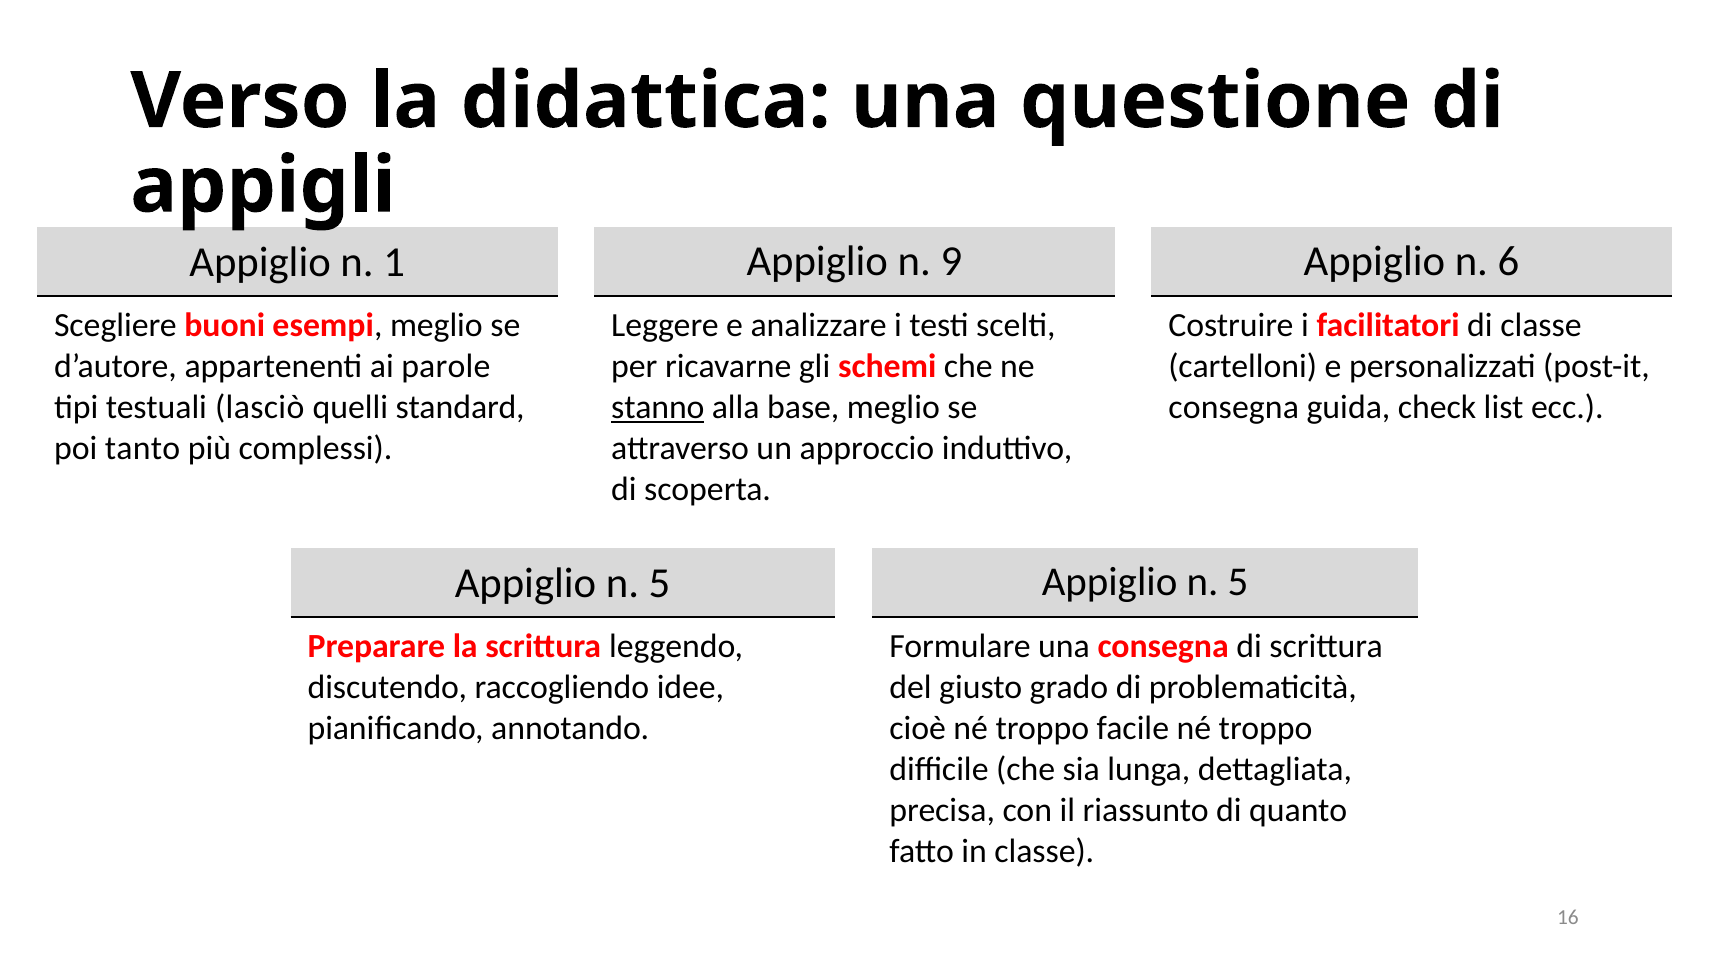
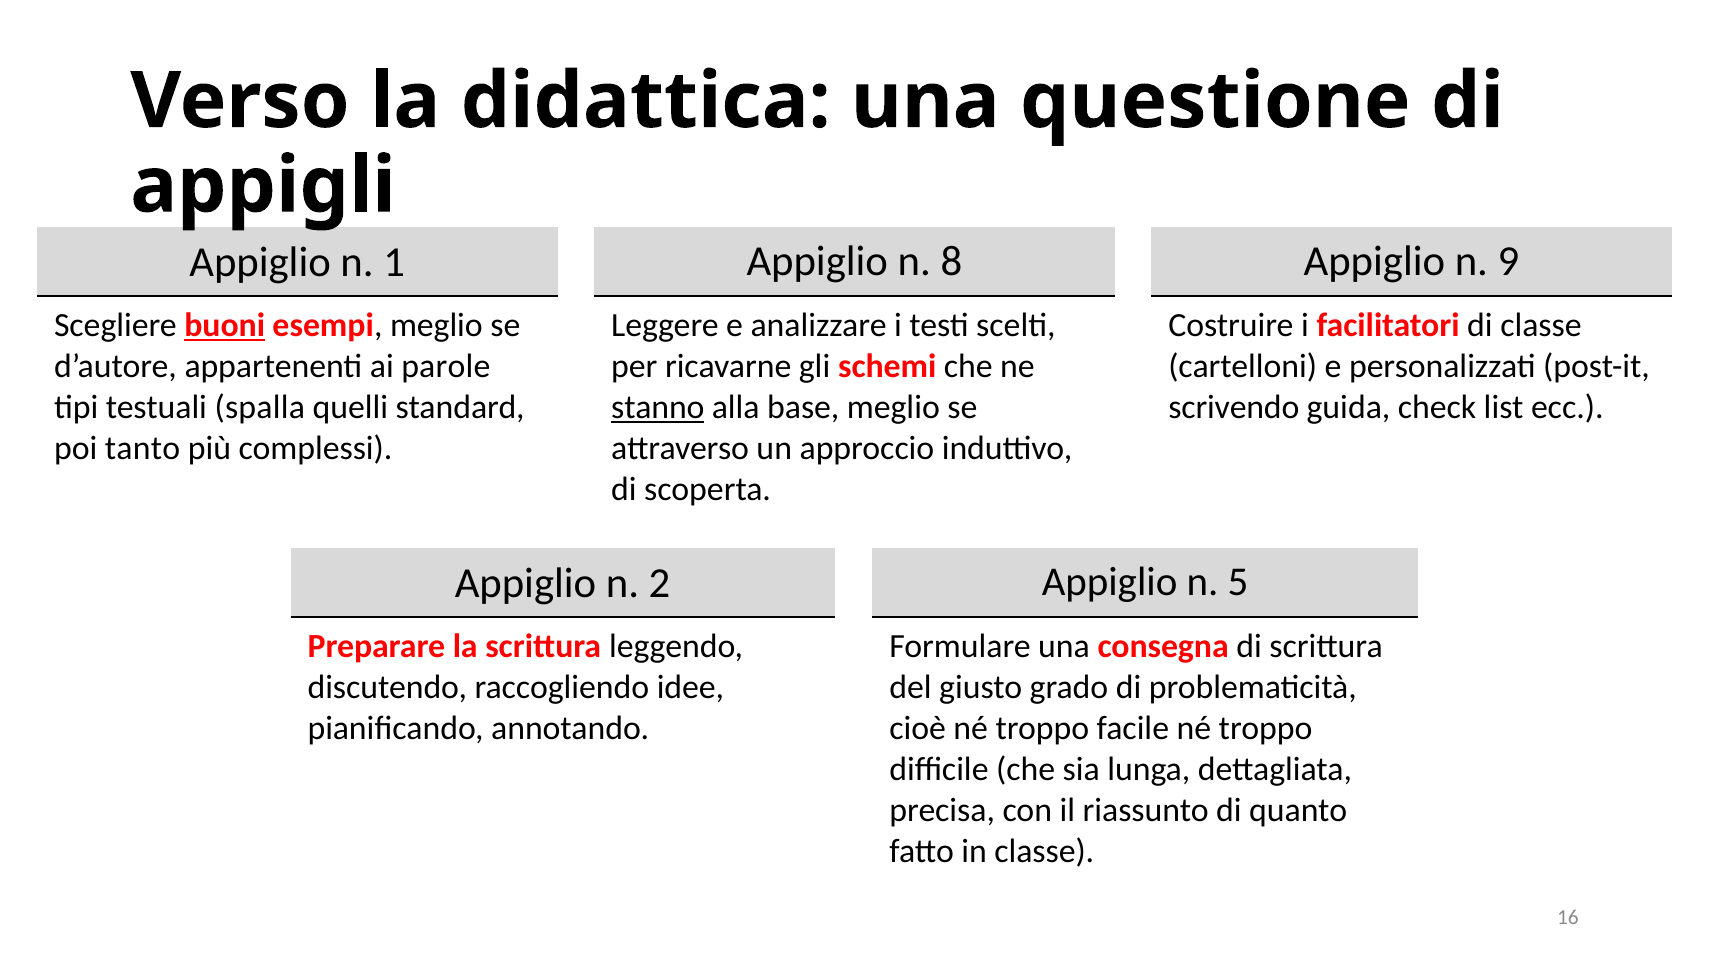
9: 9 -> 8
6: 6 -> 9
buoni underline: none -> present
consegna at (1234, 407): consegna -> scrivendo
lasciò: lasciò -> spalla
5 at (660, 583): 5 -> 2
